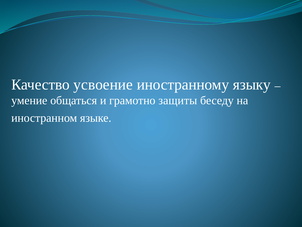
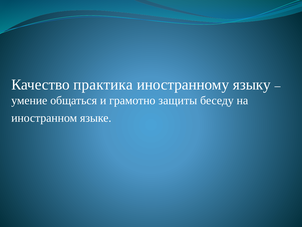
усвоение: усвоение -> практика
